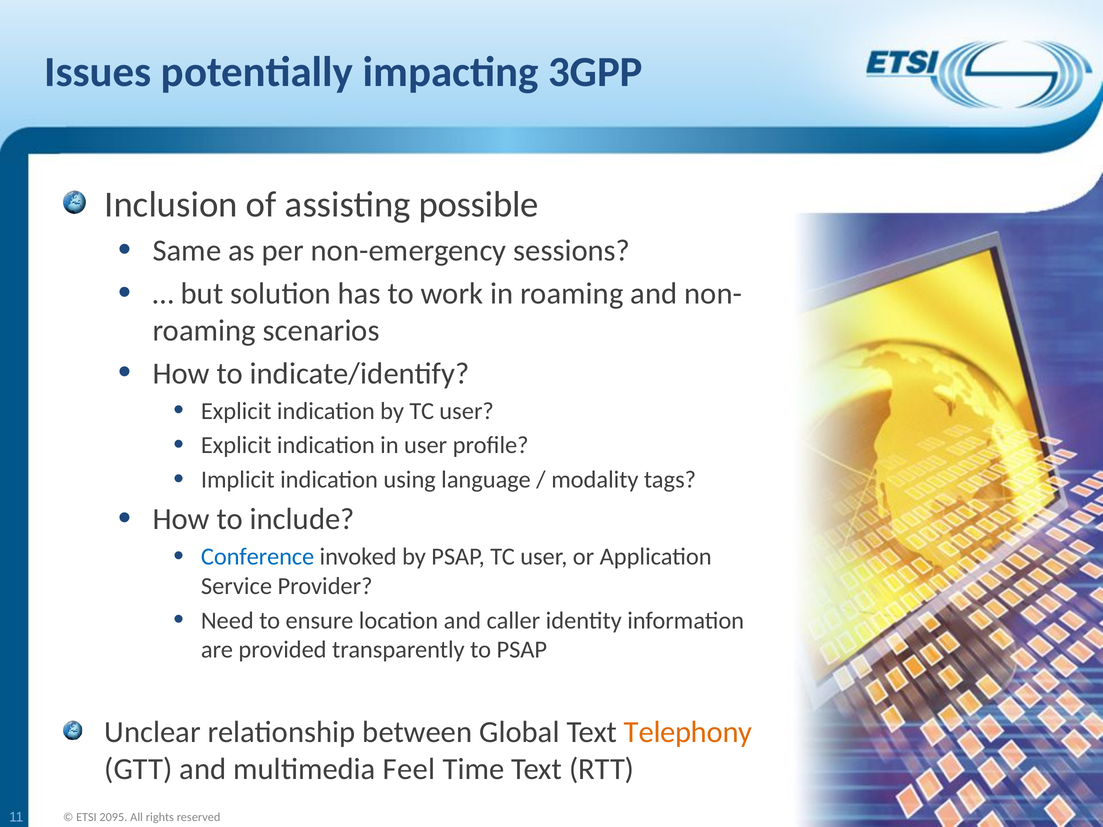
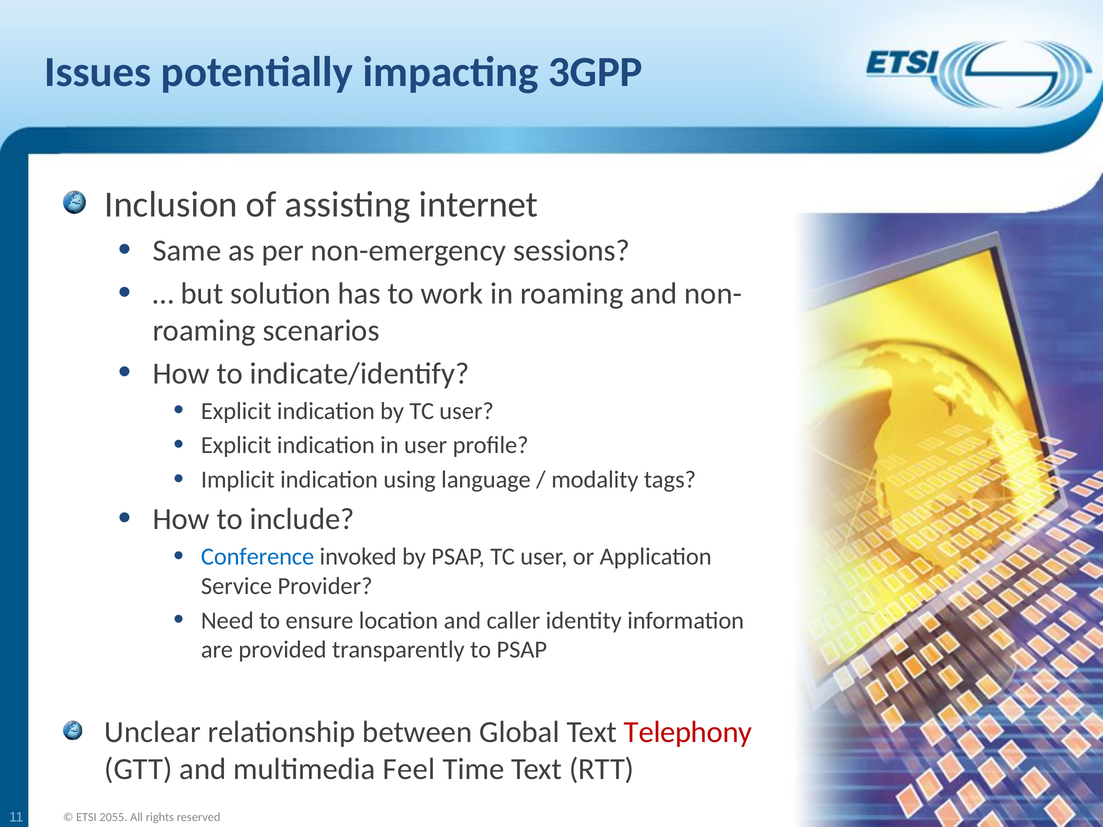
possible: possible -> internet
Telephony colour: orange -> red
2095: 2095 -> 2055
